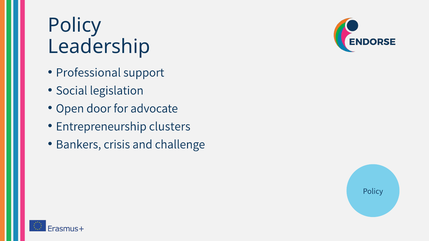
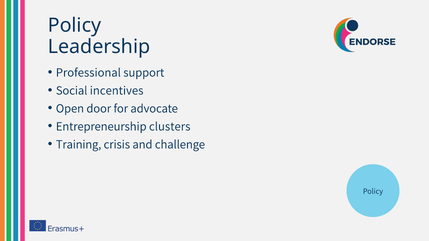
legislation: legislation -> incentives
Bankers: Bankers -> Training
